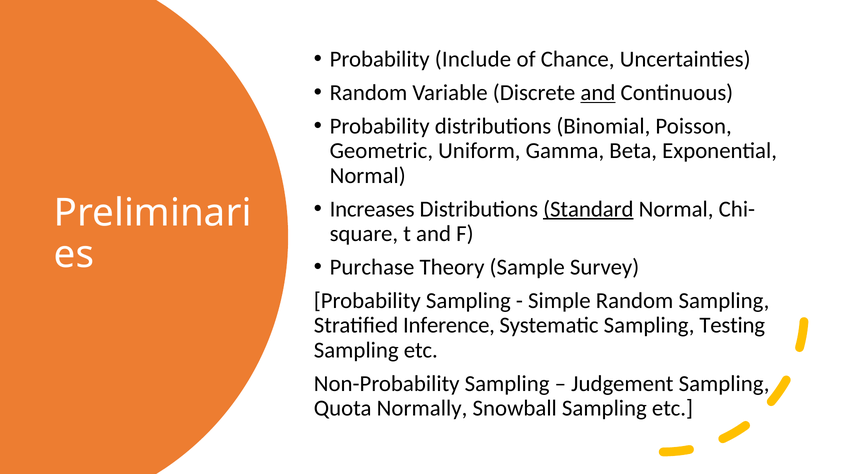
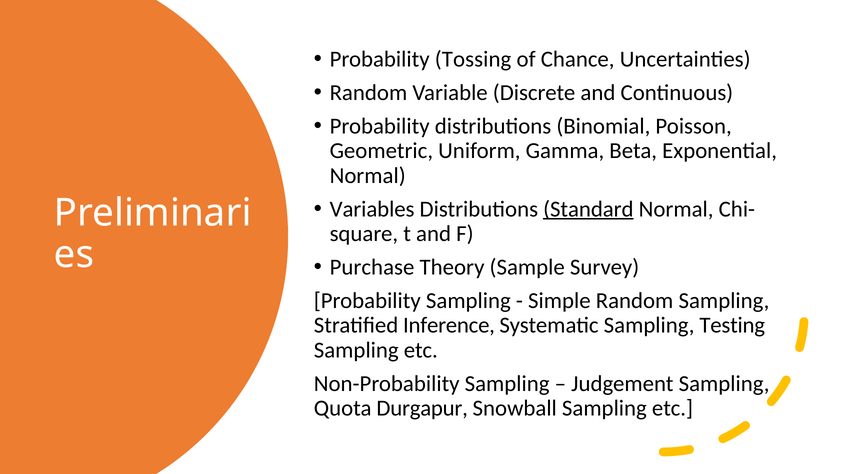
Include: Include -> Tossing
and at (598, 93) underline: present -> none
Increases: Increases -> Variables
Normally: Normally -> Durgapur
